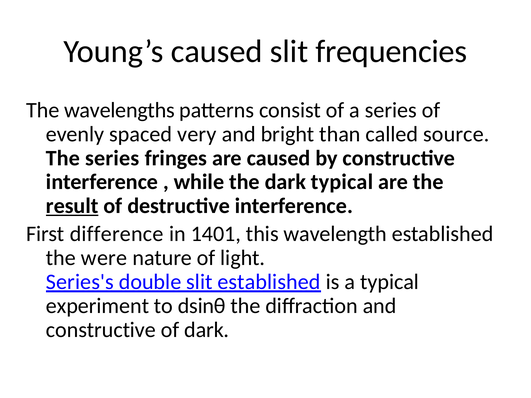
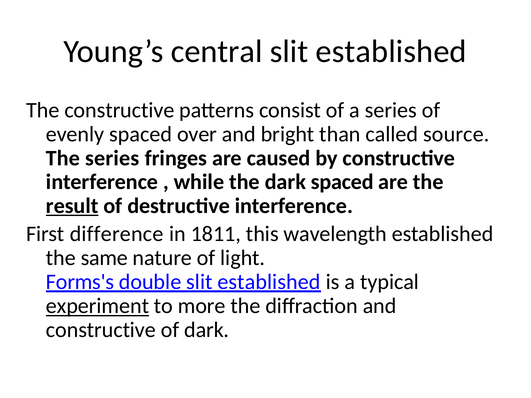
Young’s caused: caused -> central
frequencies at (391, 51): frequencies -> established
The wavelengths: wavelengths -> constructive
very: very -> over
dark typical: typical -> spaced
1401: 1401 -> 1811
were: were -> same
Series's: Series's -> Forms's
experiment underline: none -> present
dsinθ: dsinθ -> more
